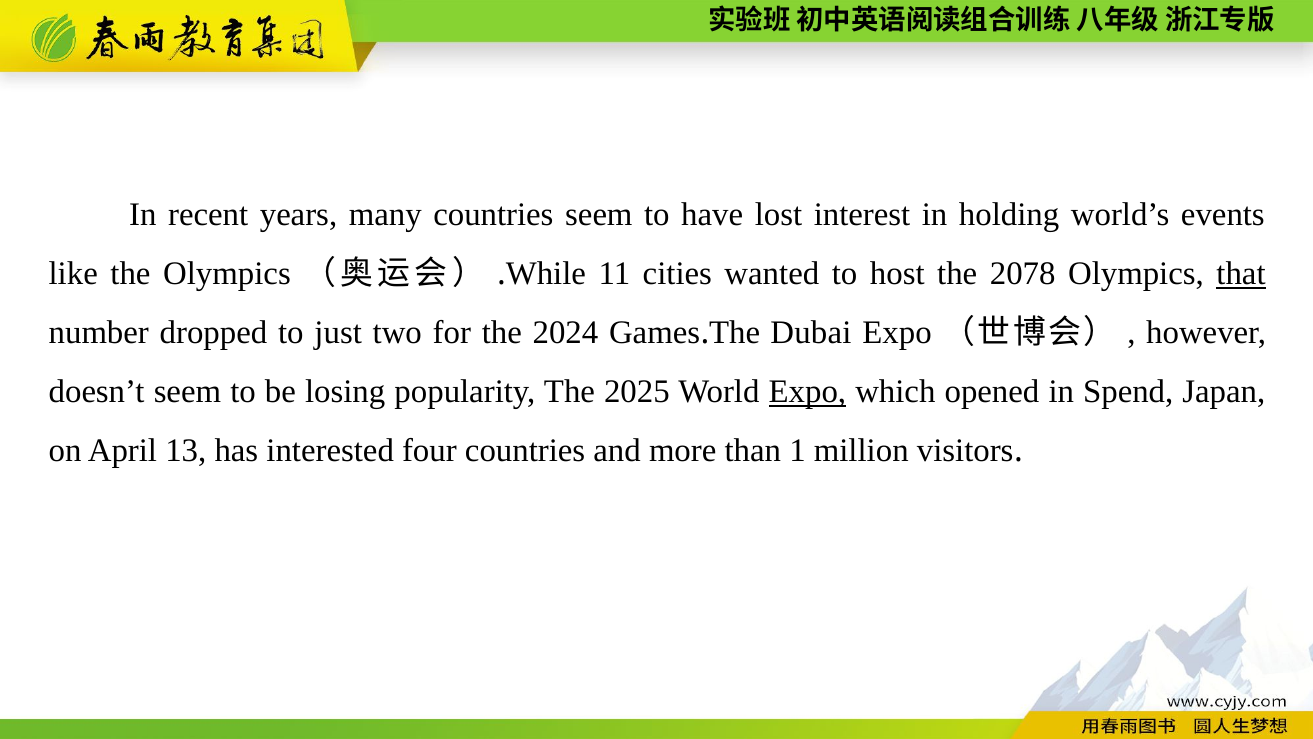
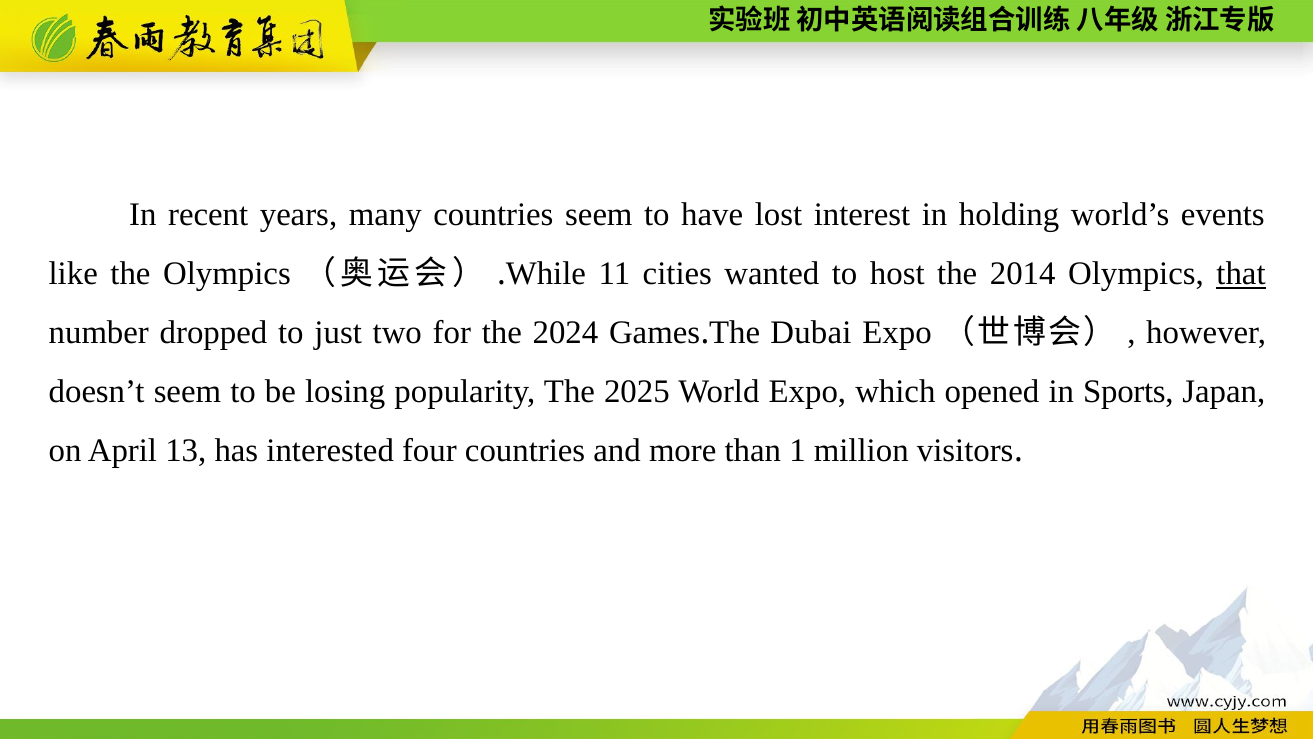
2078: 2078 -> 2014
Expo at (807, 392) underline: present -> none
Spend: Spend -> Sports
